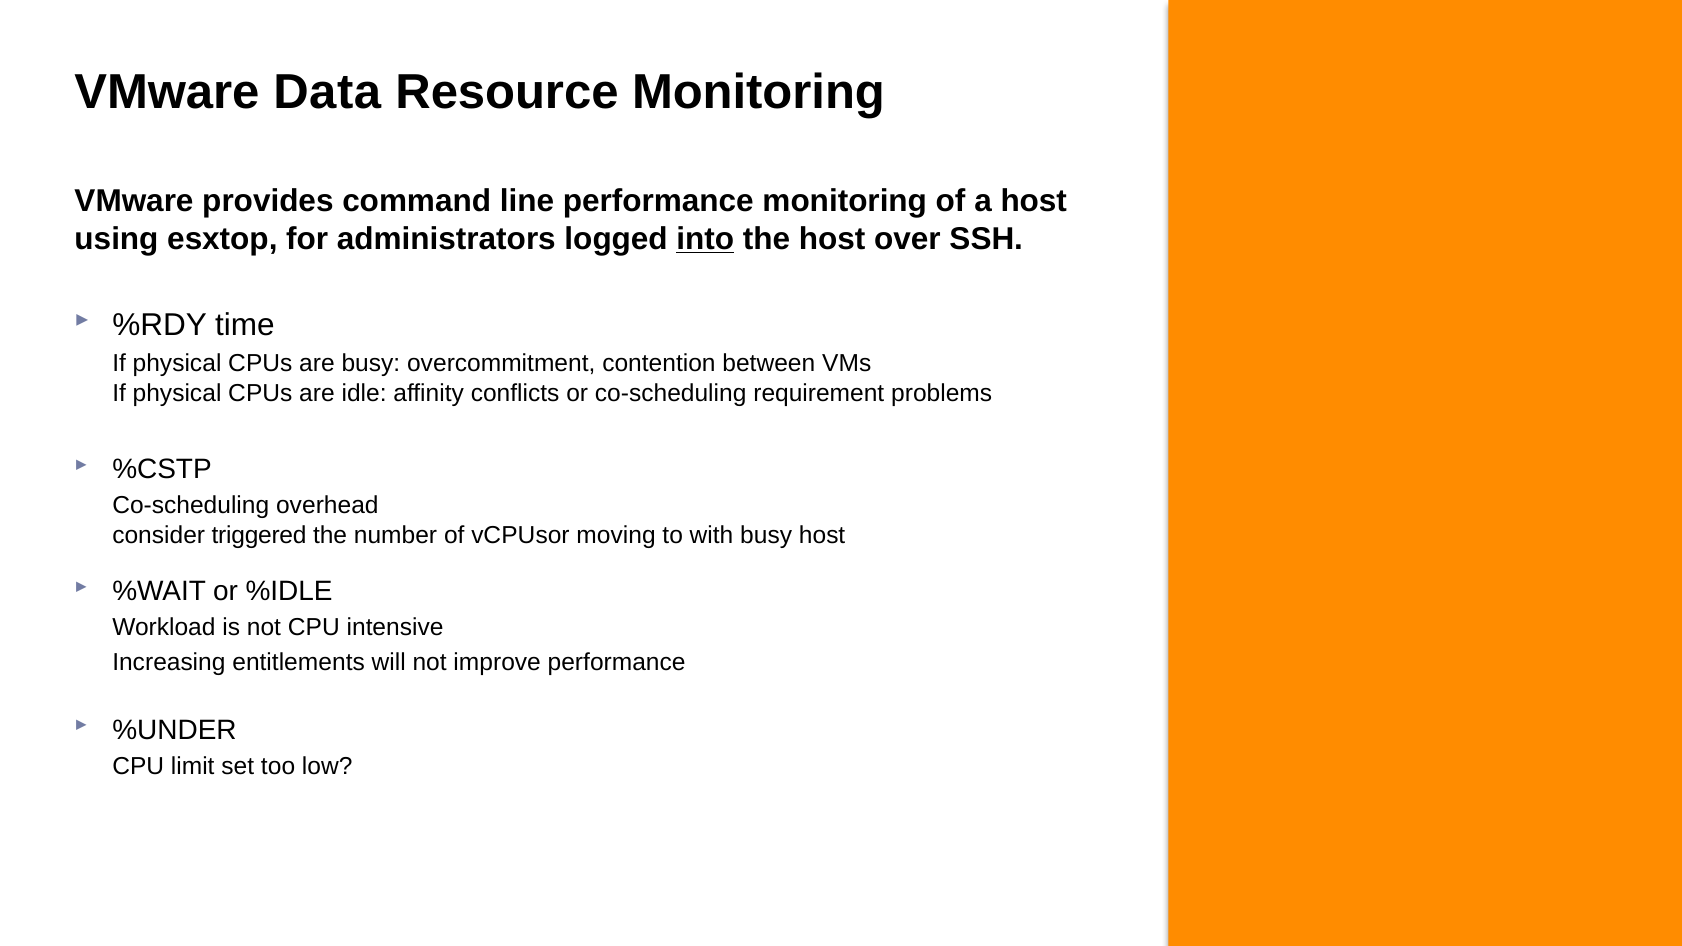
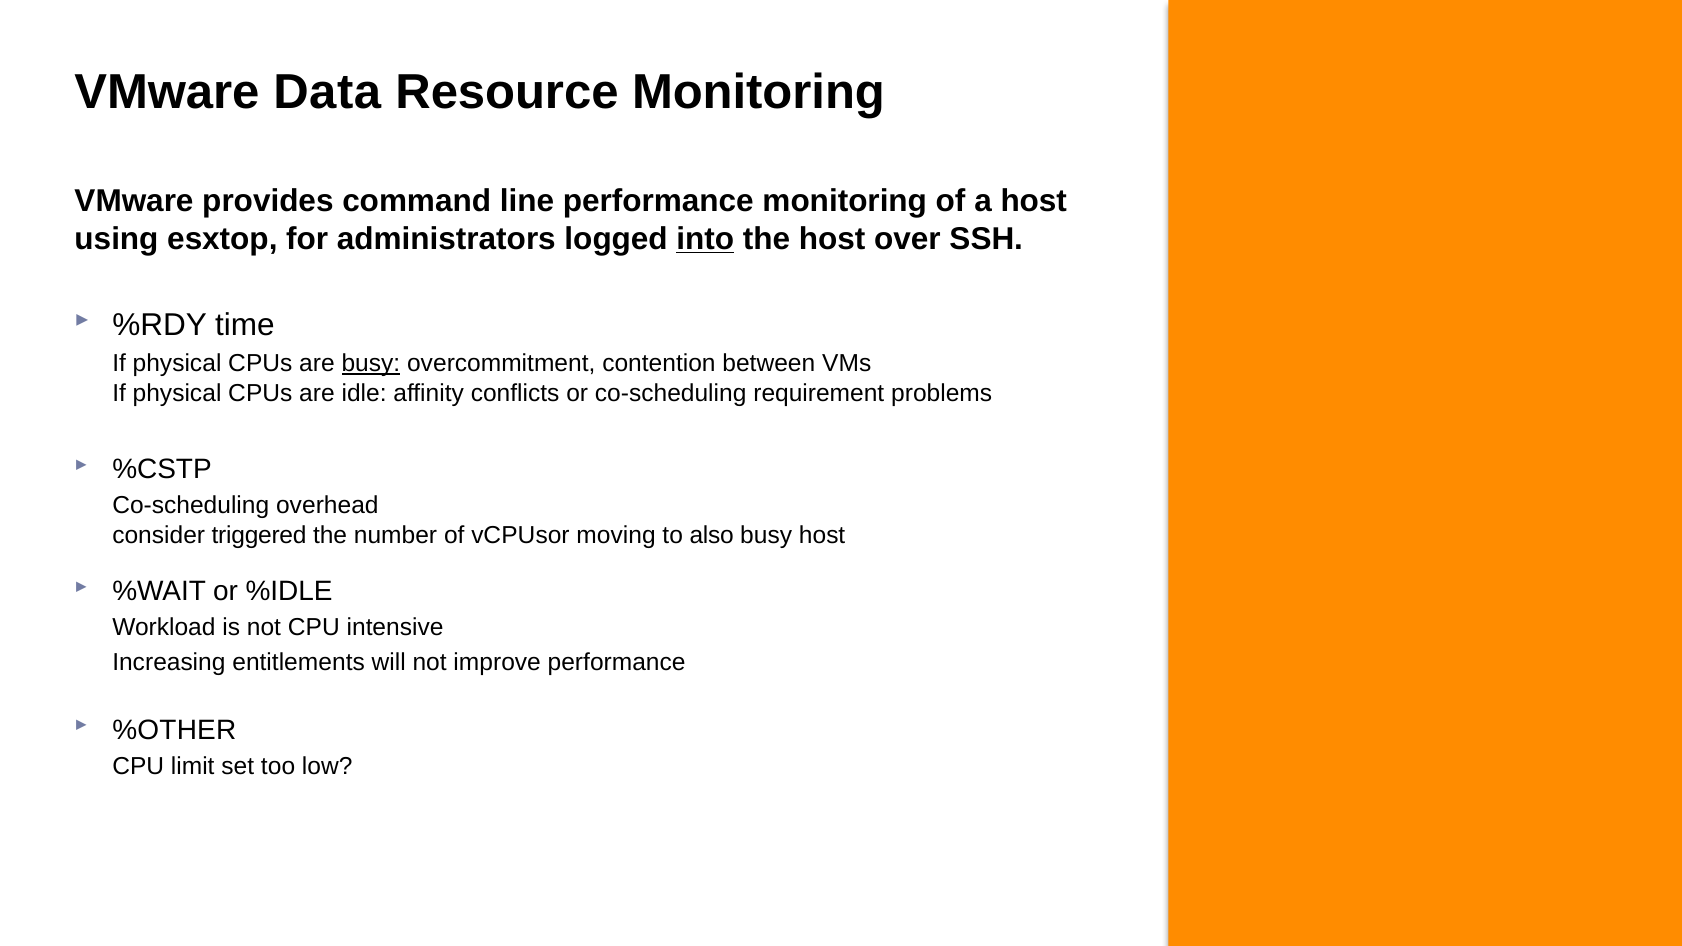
busy at (371, 364) underline: none -> present
with: with -> also
%UNDER: %UNDER -> %OTHER
